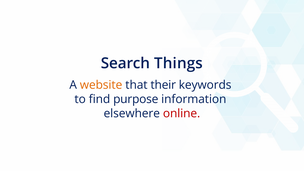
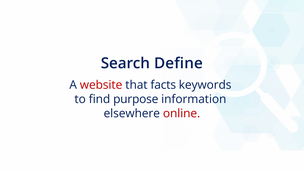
Things: Things -> Define
website colour: orange -> red
their: their -> facts
